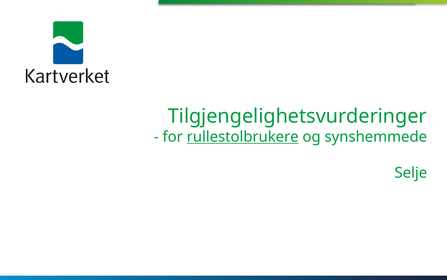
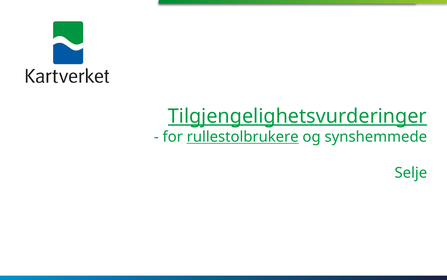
Tilgjengelighetsvurderinger underline: none -> present
